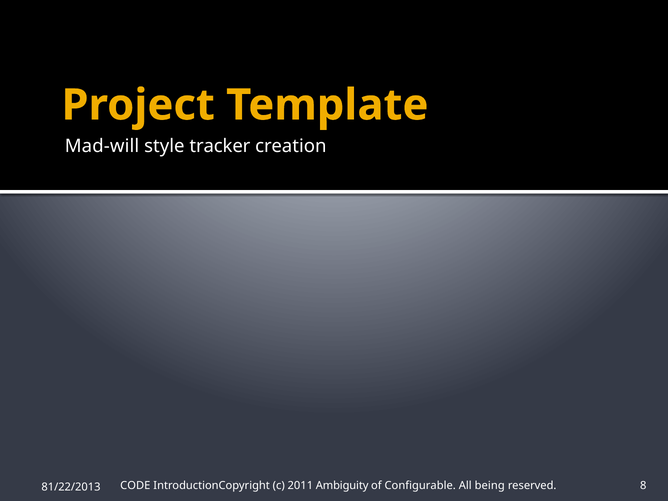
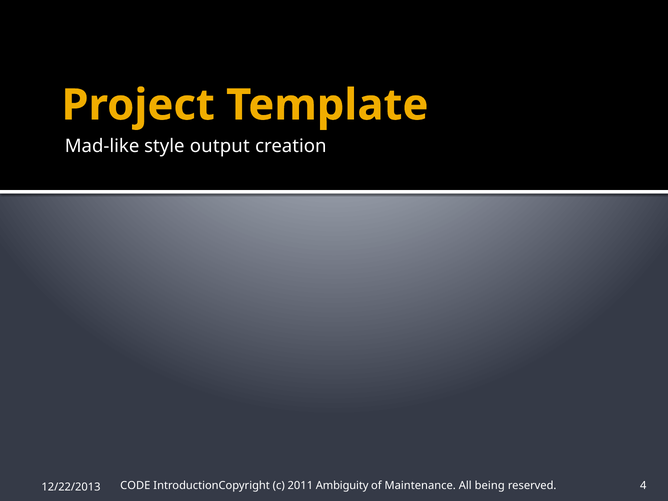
Mad-will: Mad-will -> Mad-like
tracker: tracker -> output
Configurable: Configurable -> Maintenance
8: 8 -> 4
81/22/2013: 81/22/2013 -> 12/22/2013
